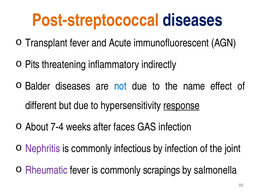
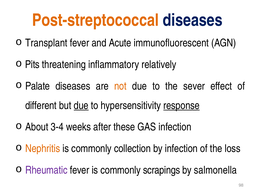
indirectly: indirectly -> relatively
Balder: Balder -> Palate
not colour: blue -> orange
name: name -> sever
due at (81, 106) underline: none -> present
7-4: 7-4 -> 3-4
faces: faces -> these
Nephritis colour: purple -> orange
infectious: infectious -> collection
joint: joint -> loss
